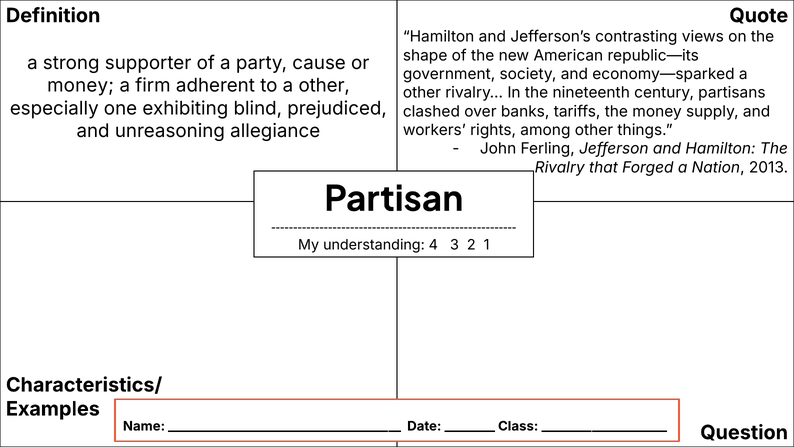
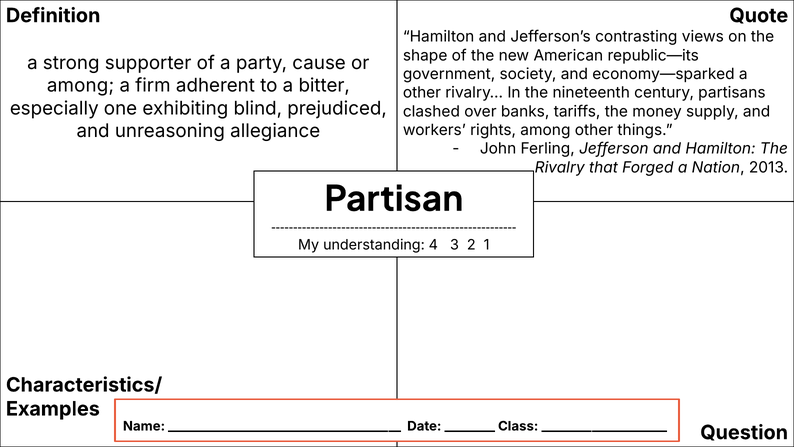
money at (81, 86): money -> among
to a other: other -> bitter
